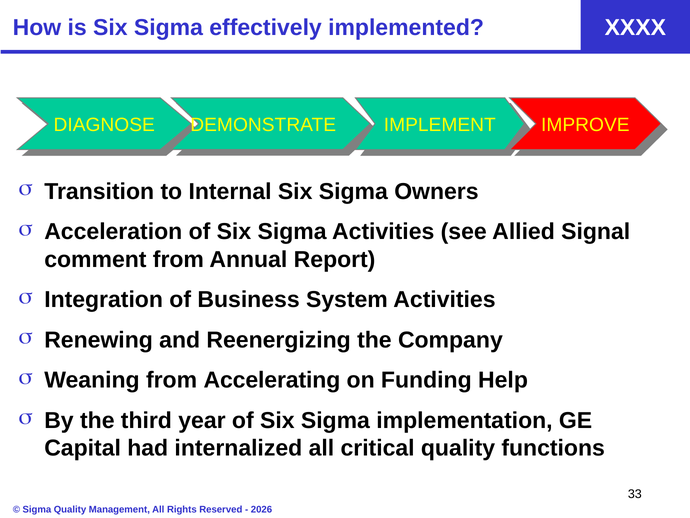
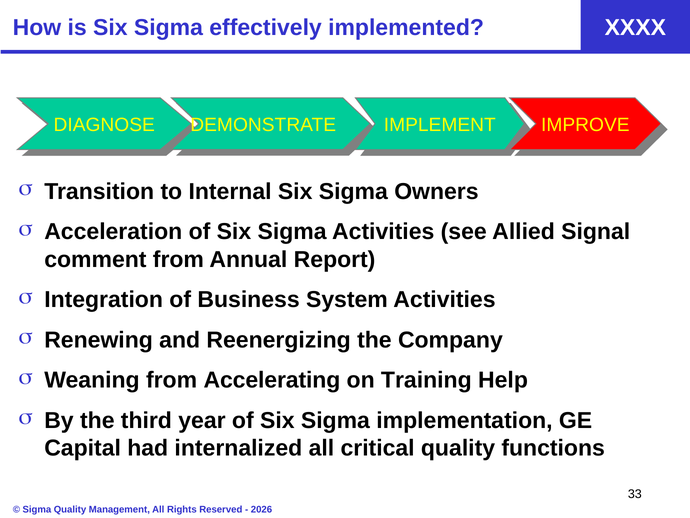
Funding: Funding -> Training
